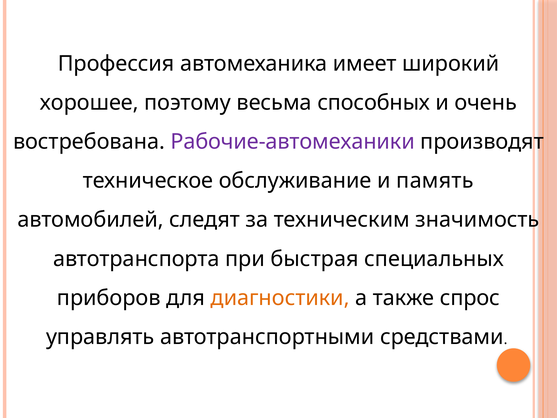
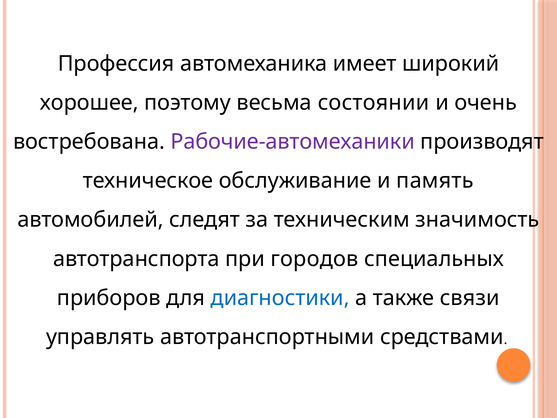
способных: способных -> состоянии
быстрая: быстрая -> городов
диагностики colour: orange -> blue
спрос: спрос -> связи
